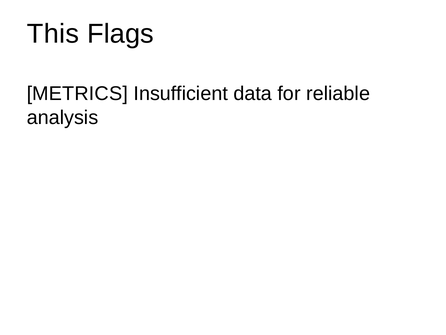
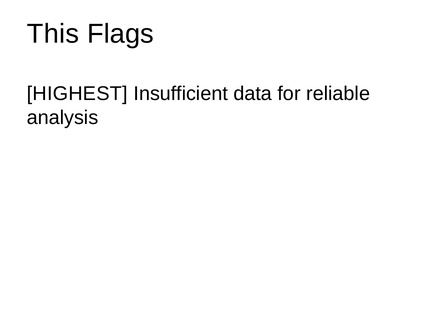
METRICS: METRICS -> HIGHEST
